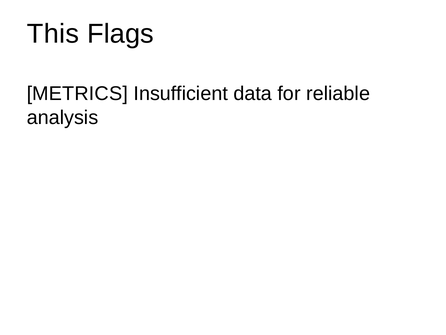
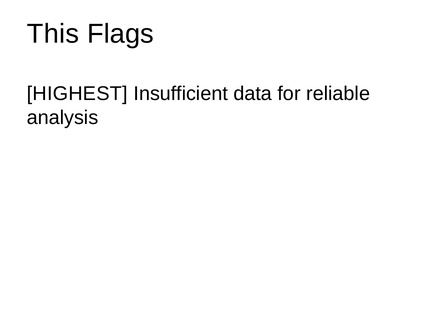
METRICS: METRICS -> HIGHEST
